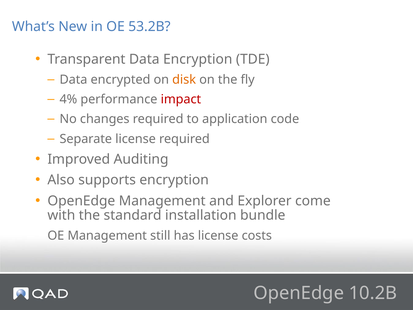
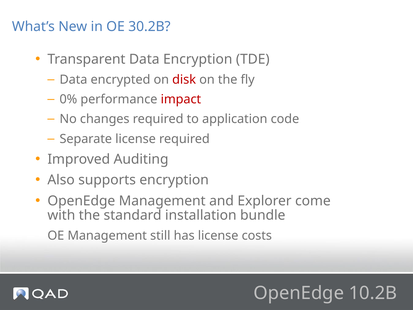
53.2B: 53.2B -> 30.2B
disk colour: orange -> red
4%: 4% -> 0%
